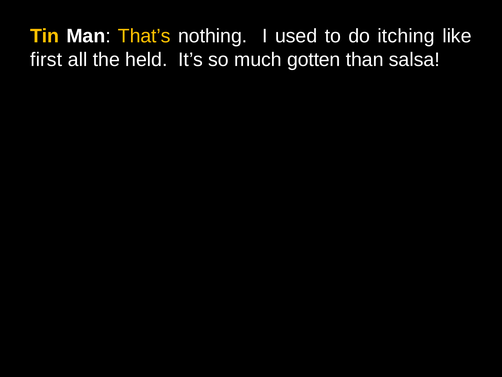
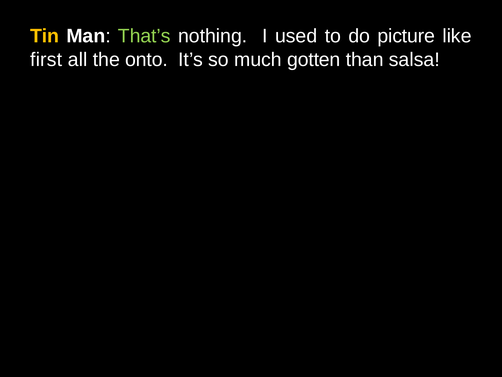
That’s colour: yellow -> light green
itching: itching -> picture
held: held -> onto
